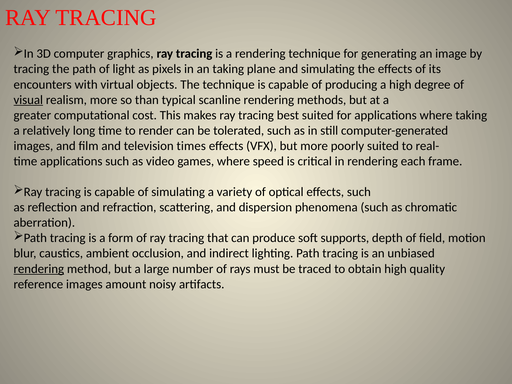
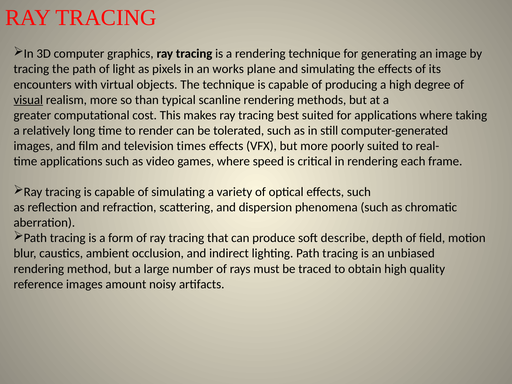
an taking: taking -> works
supports: supports -> describe
rendering at (39, 269) underline: present -> none
